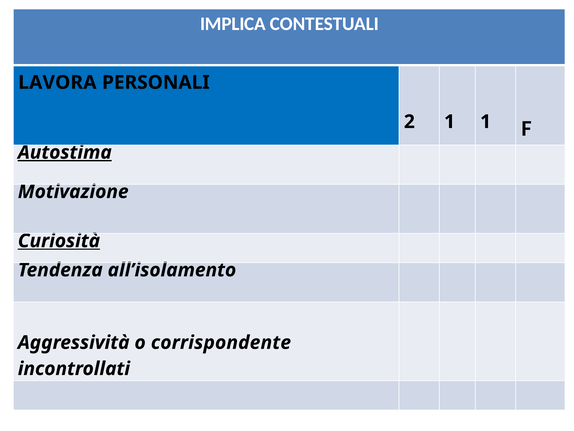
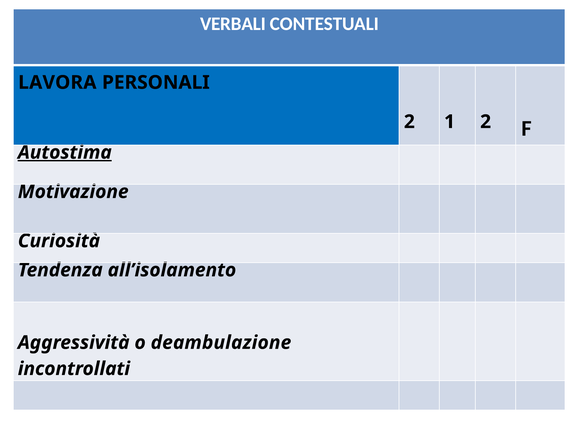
IMPLICA: IMPLICA -> VERBALI
1 1: 1 -> 2
Curiosità underline: present -> none
corrispondente: corrispondente -> deambulazione
